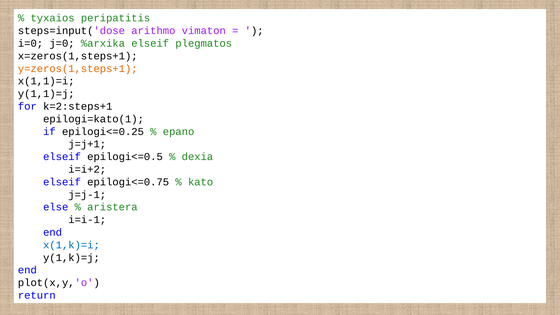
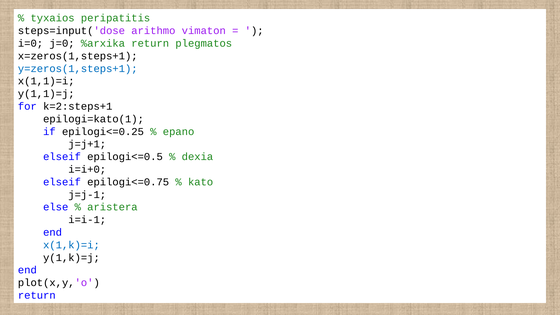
%arxika elseif: elseif -> return
y=zeros(1,steps+1 colour: orange -> blue
i=i+2: i=i+2 -> i=i+0
